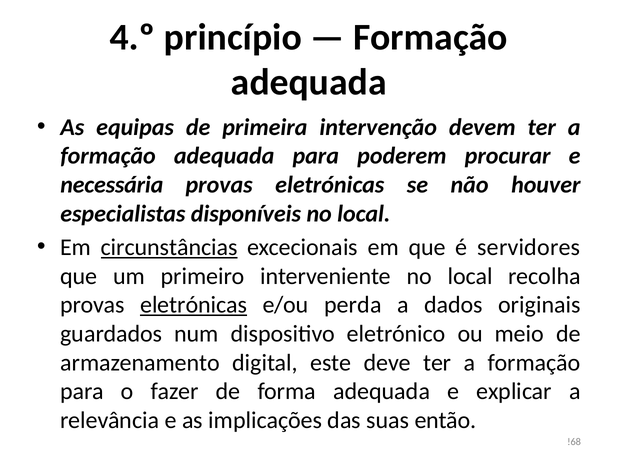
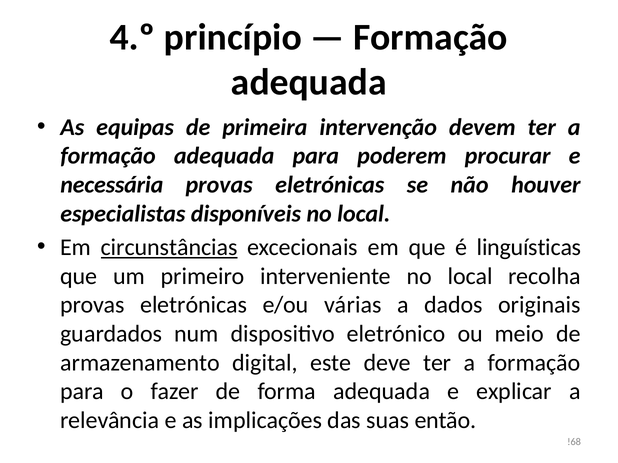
servidores: servidores -> linguísticas
eletrónicas at (194, 305) underline: present -> none
perda: perda -> várias
